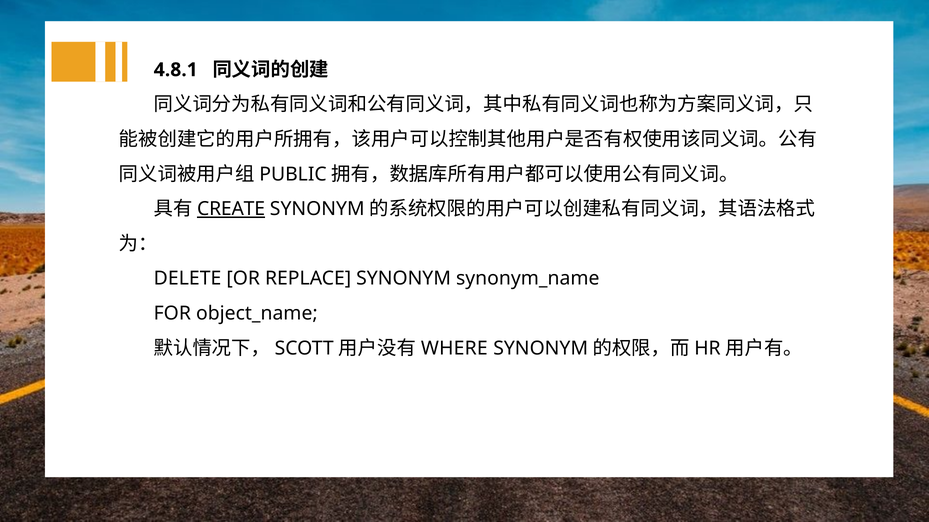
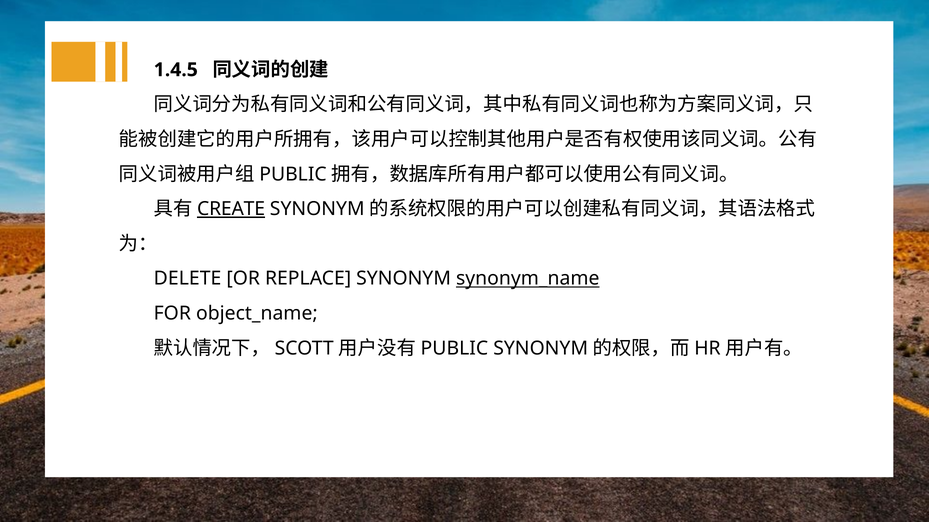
4.8.1: 4.8.1 -> 1.4.5
synonym_name underline: none -> present
WHERE at (454, 349): WHERE -> PUBLIC
